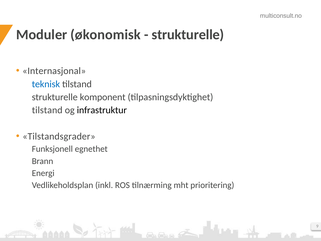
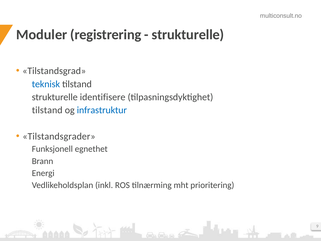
økonomisk: økonomisk -> registrering
Internasjonal: Internasjonal -> Tilstandsgrad
komponent: komponent -> identifisere
infrastruktur colour: black -> blue
